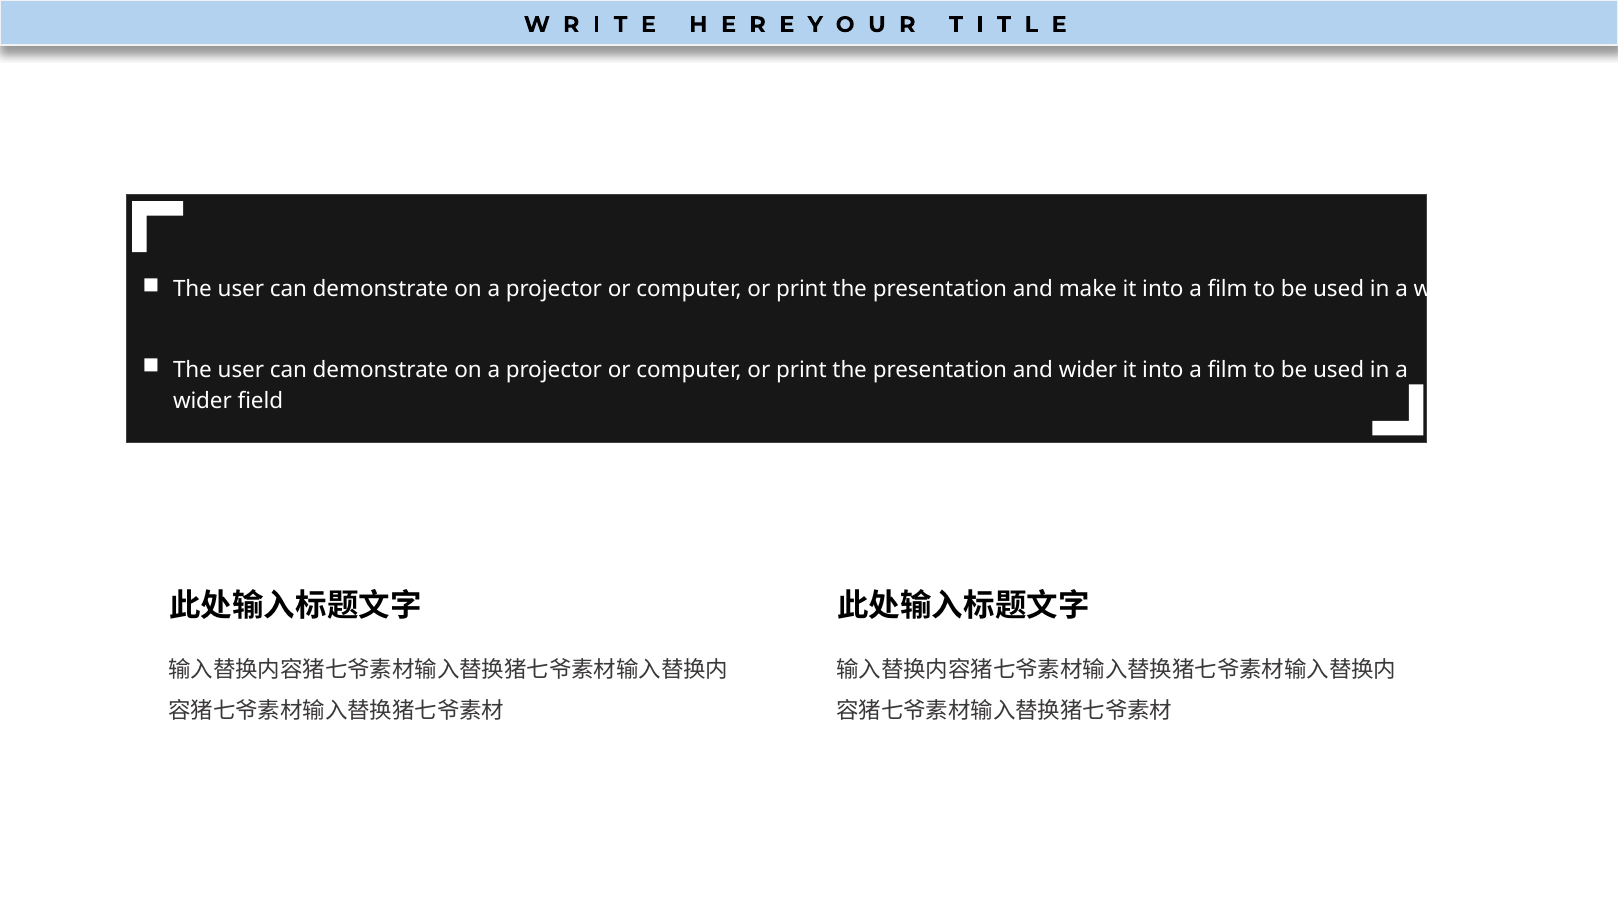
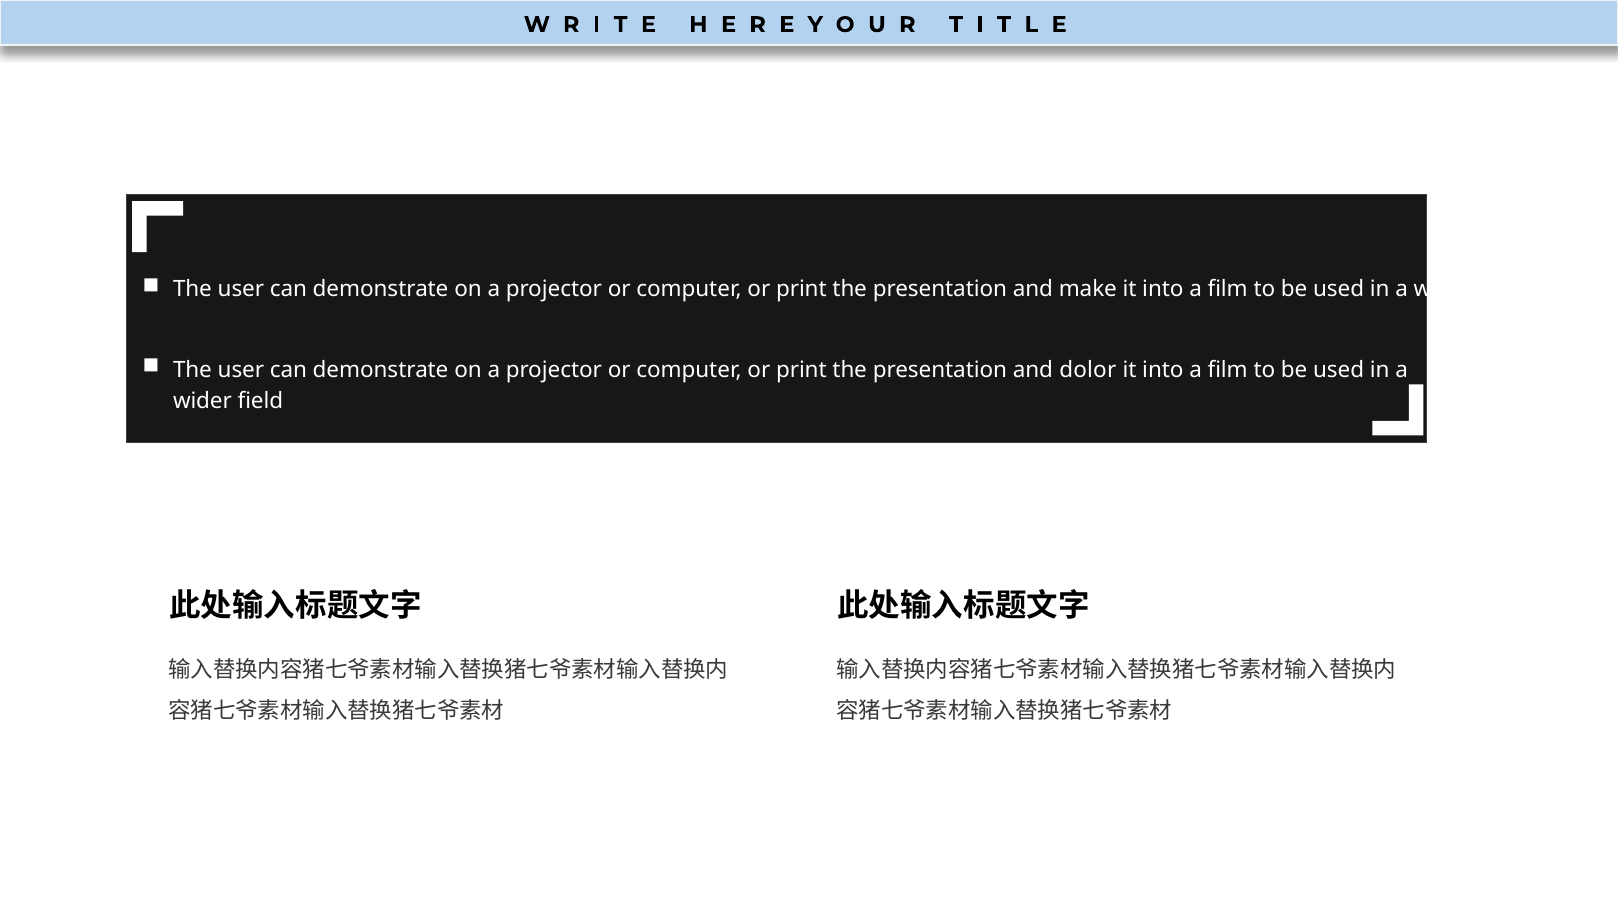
and wider: wider -> dolor
